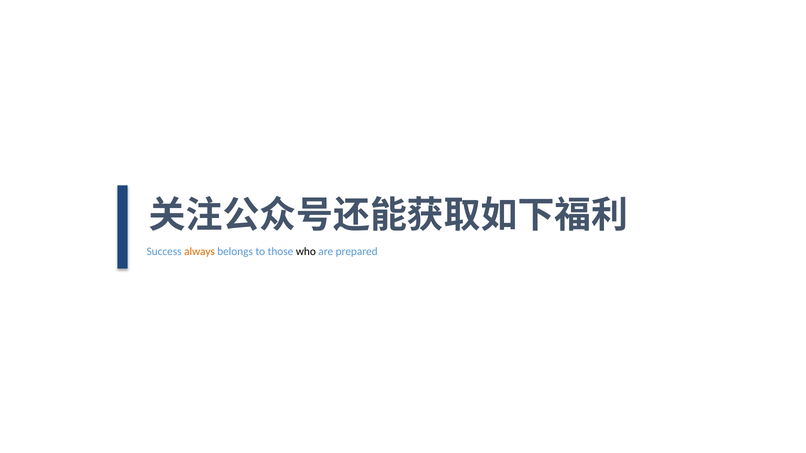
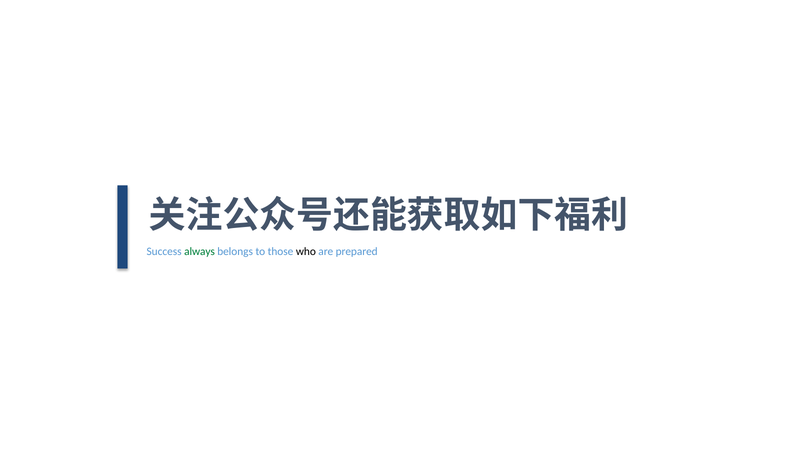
always colour: orange -> green
